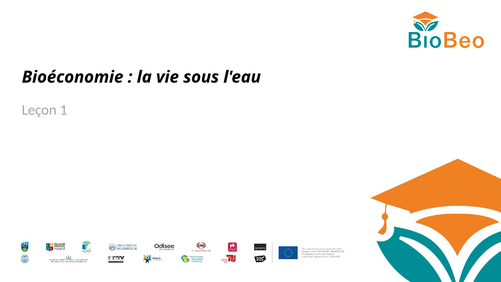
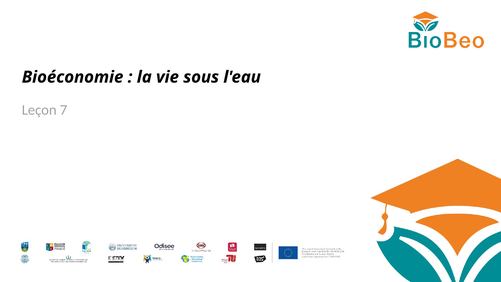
1: 1 -> 7
